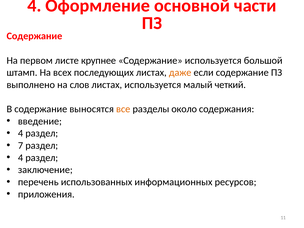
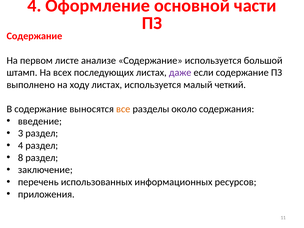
крупнее: крупнее -> анализе
даже colour: orange -> purple
слов: слов -> ходу
4 at (21, 133): 4 -> 3
7 at (21, 146): 7 -> 4
4 at (21, 158): 4 -> 8
